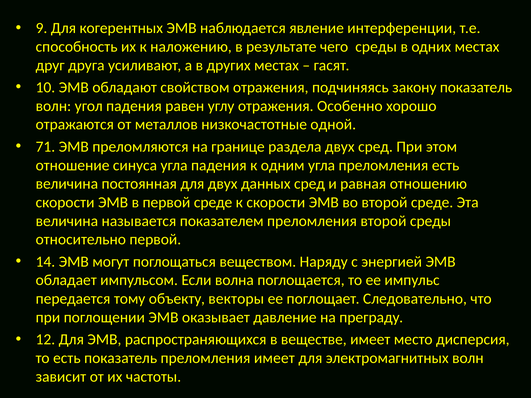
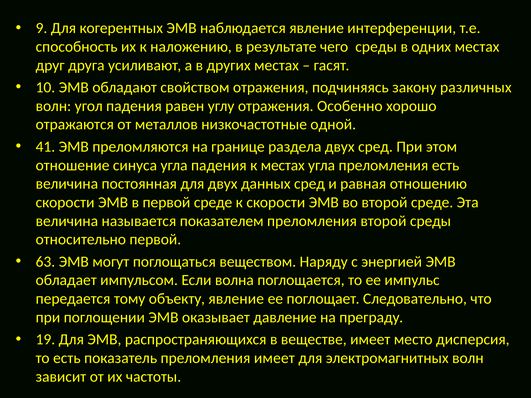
закону показатель: показатель -> различных
71: 71 -> 41
к одним: одним -> местах
14: 14 -> 63
объекту векторы: векторы -> явление
12: 12 -> 19
